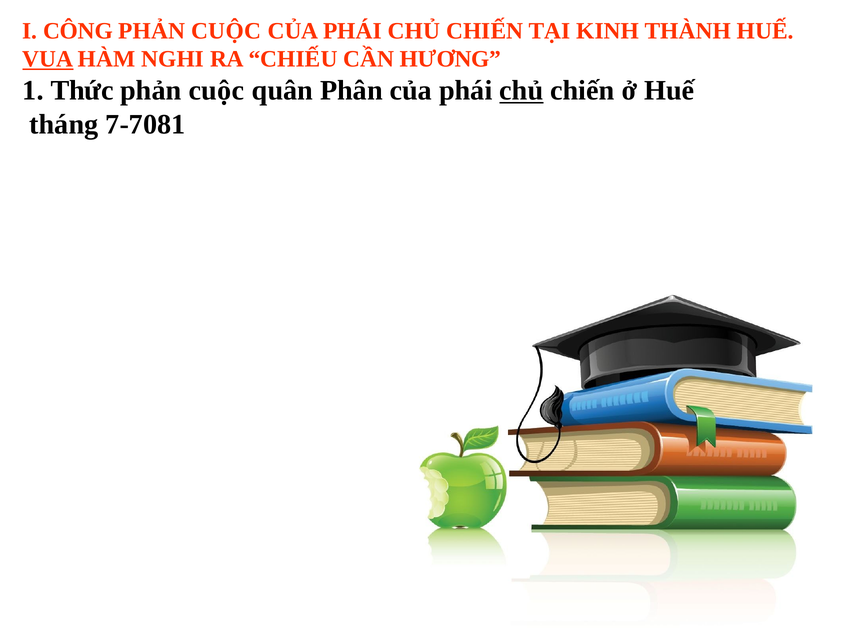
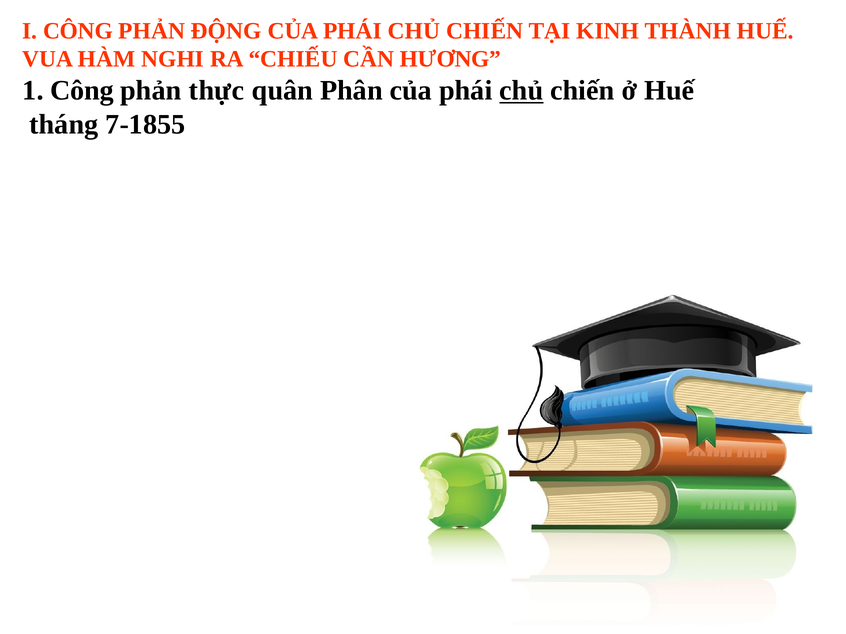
CUỘC at (226, 31): CUỘC -> ĐỘNG
VUA underline: present -> none
1 Thức: Thức -> Công
cuộc at (217, 91): cuộc -> thực
7-7081: 7-7081 -> 7-1855
